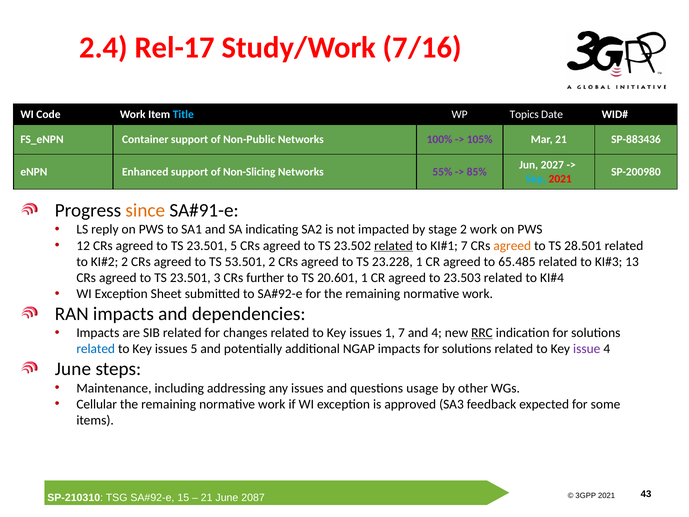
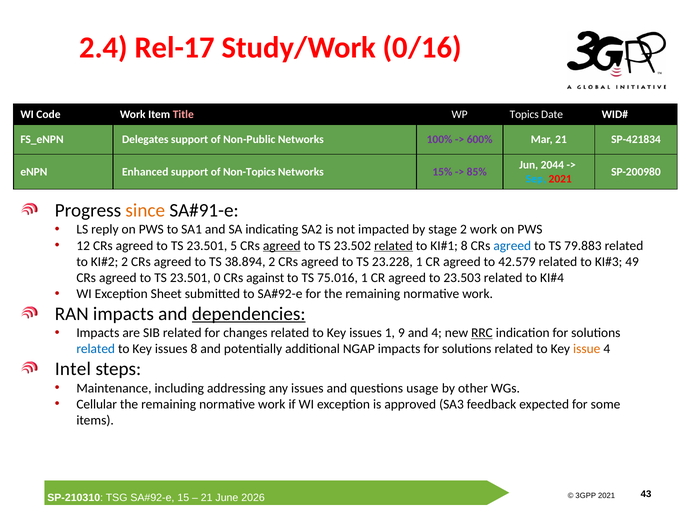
7/16: 7/16 -> 0/16
Title colour: light blue -> pink
Container: Container -> Delegates
105%: 105% -> 600%
SP-883436: SP-883436 -> SP-421834
2027: 2027 -> 2044
Non-Slicing: Non-Slicing -> Non-Topics
55%: 55% -> 15%
agreed at (282, 245) underline: none -> present
7 at (464, 245): 7 -> 8
agreed at (512, 245) colour: orange -> blue
28.501: 28.501 -> 79.883
53.501: 53.501 -> 38.894
65.485: 65.485 -> 42.579
13: 13 -> 49
3: 3 -> 0
further: further -> against
20.601: 20.601 -> 75.016
dependencies underline: none -> present
1 7: 7 -> 9
issues 5: 5 -> 8
issue colour: purple -> orange
June at (73, 369): June -> Intel
2087: 2087 -> 2026
